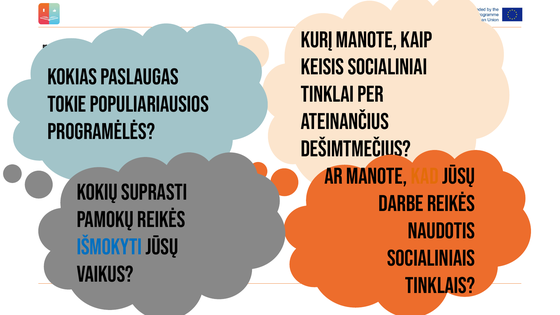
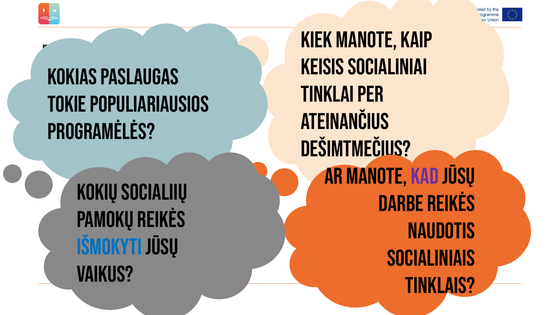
Kurį: Kurį -> Kiek
kad colour: orange -> purple
suprasti: suprasti -> socialiių
